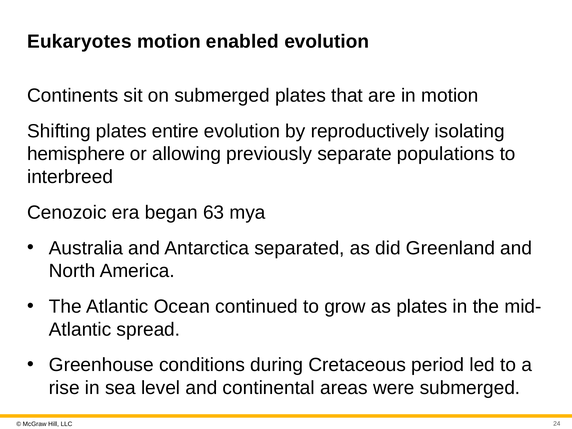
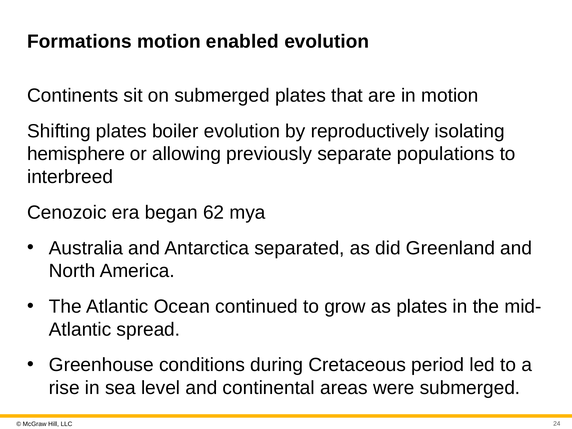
Eukaryotes: Eukaryotes -> Formations
entire: entire -> boiler
63: 63 -> 62
